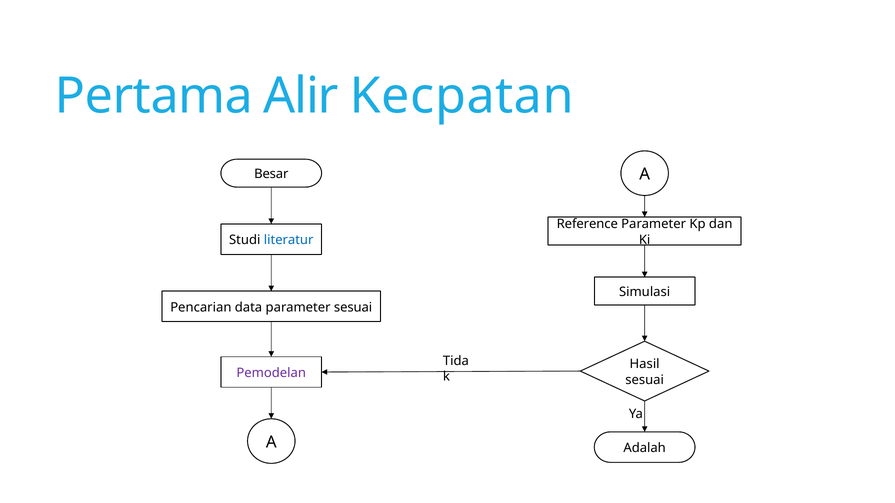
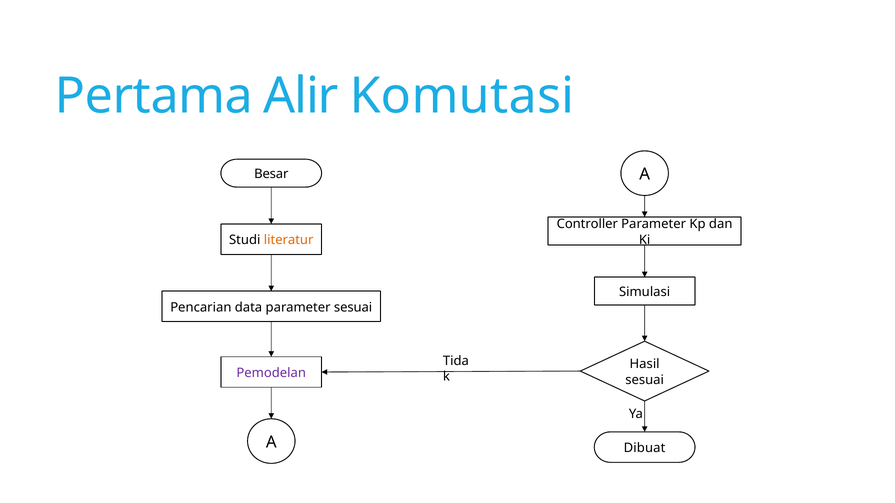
Kecpatan: Kecpatan -> Komutasi
Reference: Reference -> Controller
literatur colour: blue -> orange
Adalah: Adalah -> Dibuat
